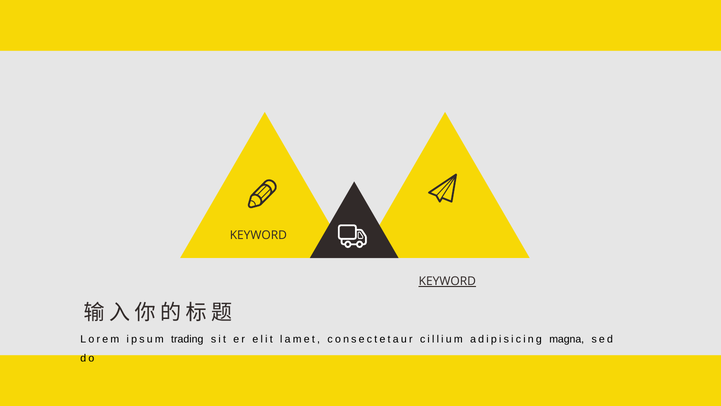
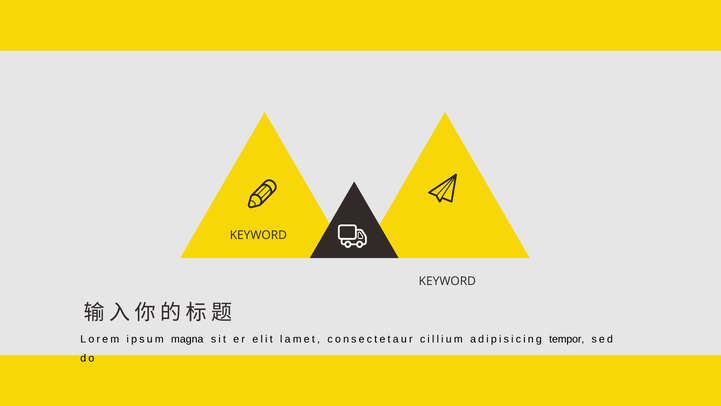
KEYWORD at (447, 281) underline: present -> none
trading: trading -> magna
magna: magna -> tempor
